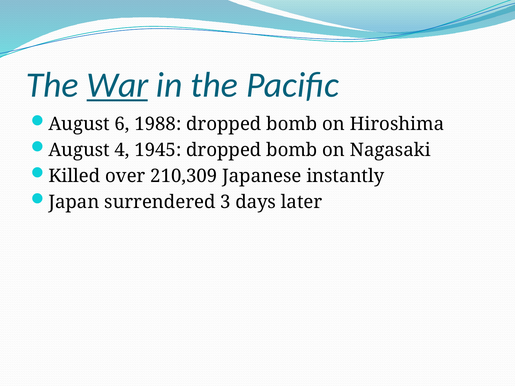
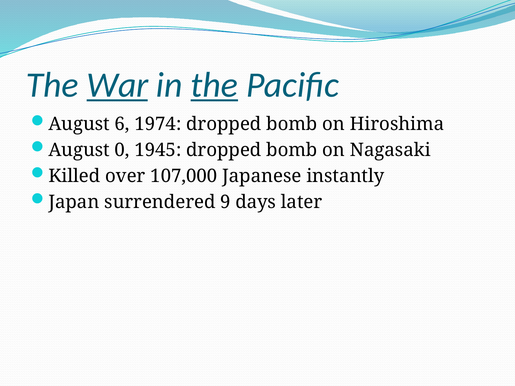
the at (214, 85) underline: none -> present
1988: 1988 -> 1974
4: 4 -> 0
210,309: 210,309 -> 107,000
3: 3 -> 9
